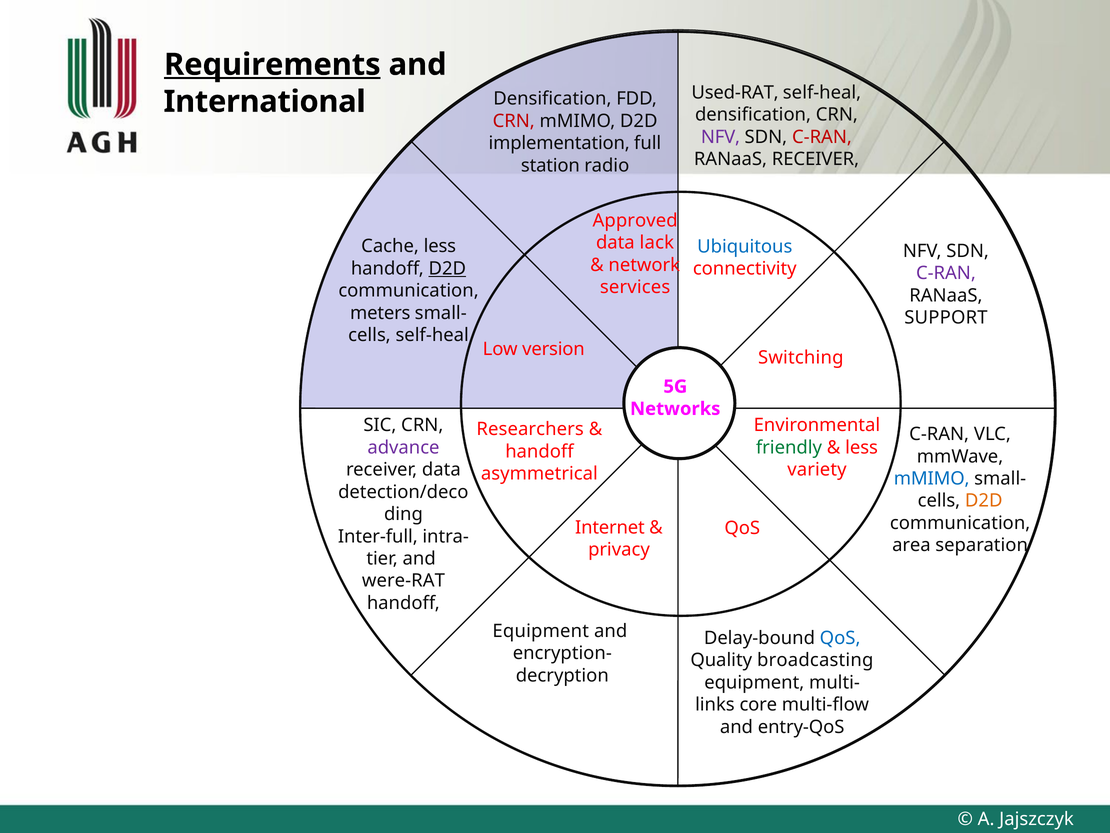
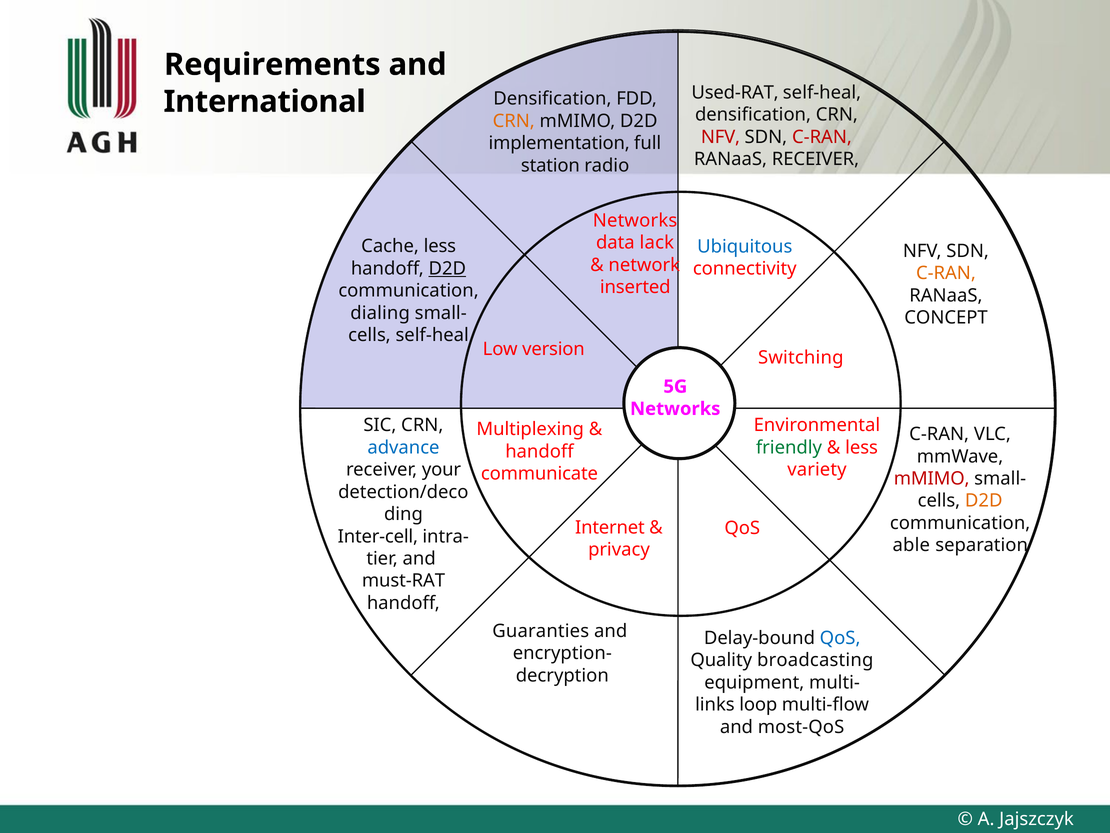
Requirements underline: present -> none
CRN at (514, 121) colour: red -> orange
NFV at (721, 137) colour: purple -> red
Approved at (635, 220): Approved -> Networks
C-RAN at (946, 273) colour: purple -> orange
services: services -> inserted
meters: meters -> dialing
SUPPORT: SUPPORT -> CONCEPT
Researchers: Researchers -> Multiplexing
advance colour: purple -> blue
receiver data: data -> your
asymmetrical: asymmetrical -> communicate
mMIMO at (932, 478) colour: blue -> red
Inter-full: Inter-full -> Inter-cell
area: area -> able
were-RAT: were-RAT -> must-RAT
Equipment at (541, 631): Equipment -> Guaranties
core: core -> loop
entry-QoS: entry-QoS -> most-QoS
